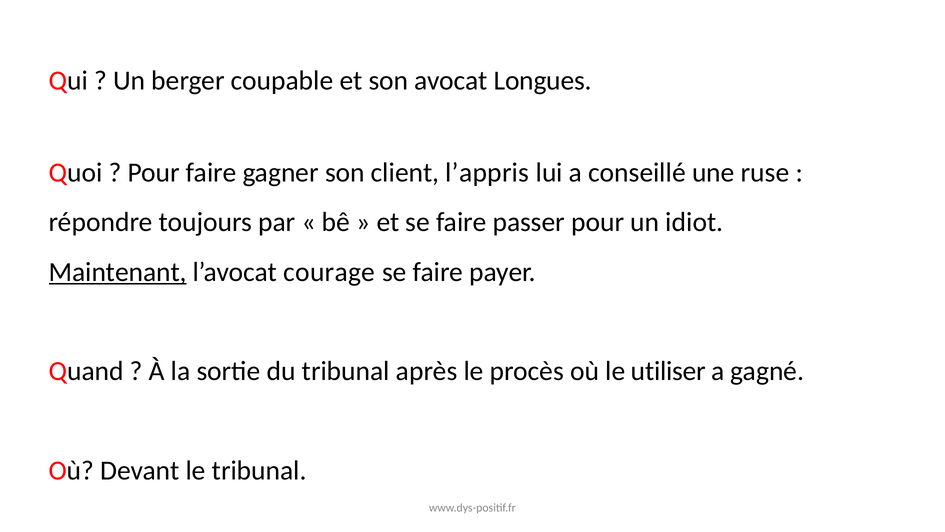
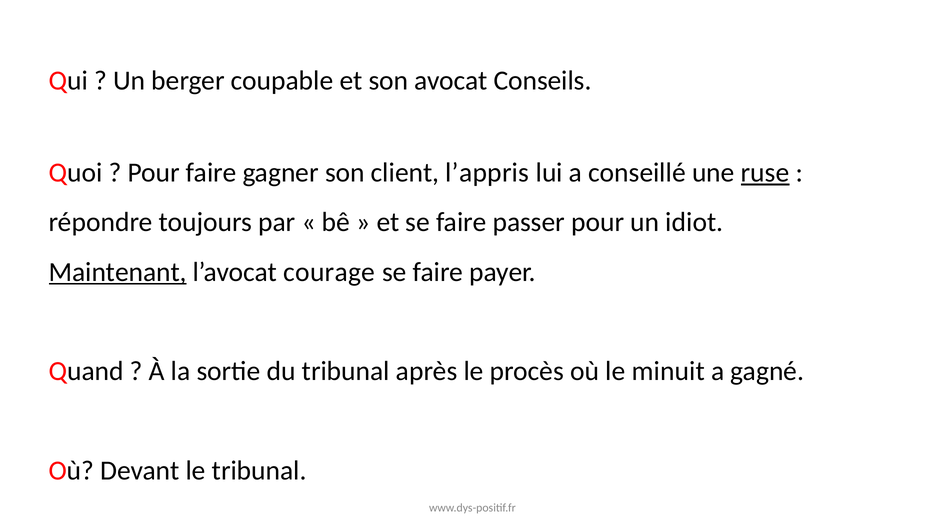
Longues: Longues -> Conseils
ruse underline: none -> present
utiliser: utiliser -> minuit
